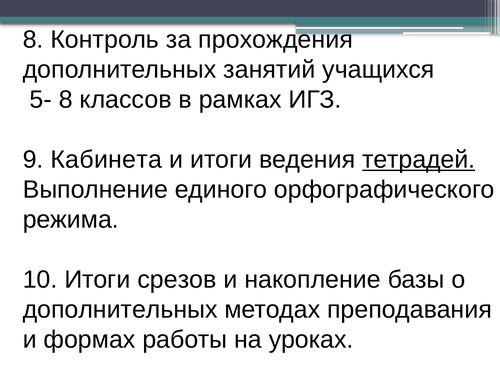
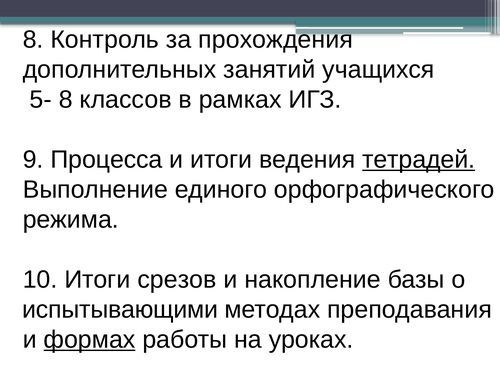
Кабинета: Кабинета -> Процесса
дополнительных at (120, 310): дополнительных -> испытывающими
формах underline: none -> present
